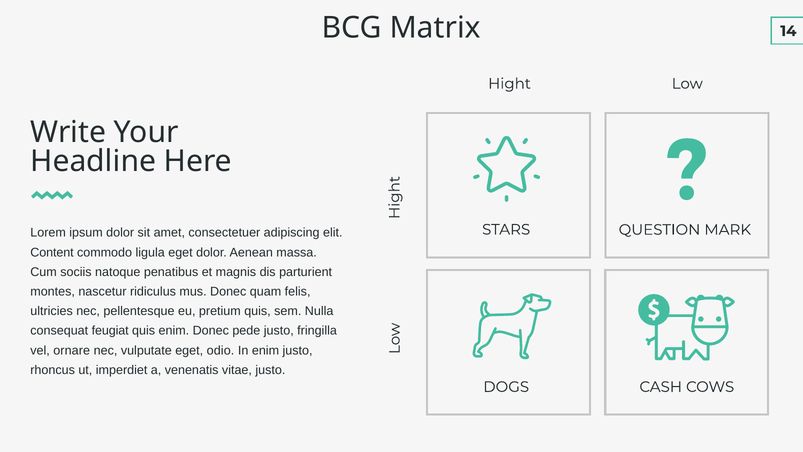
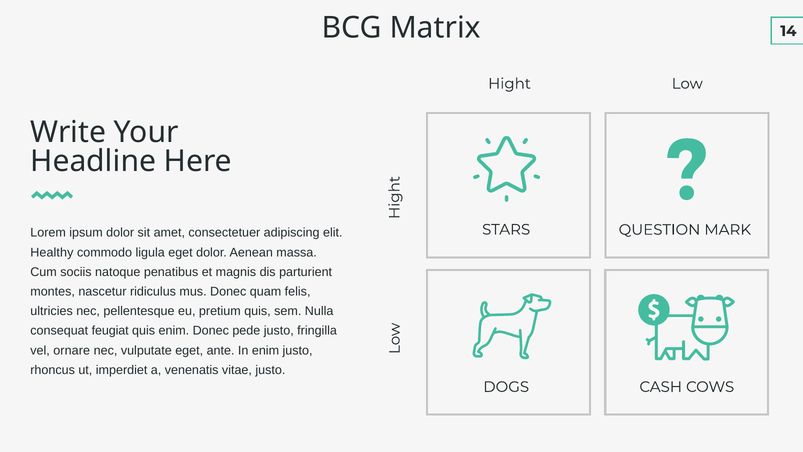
Content: Content -> Healthy
odio: odio -> ante
